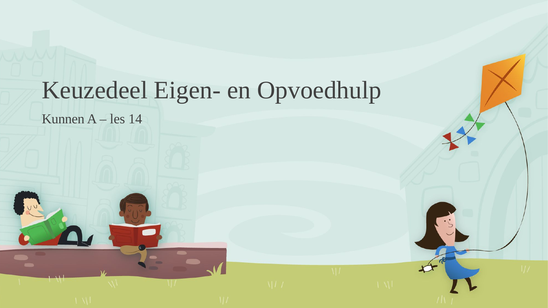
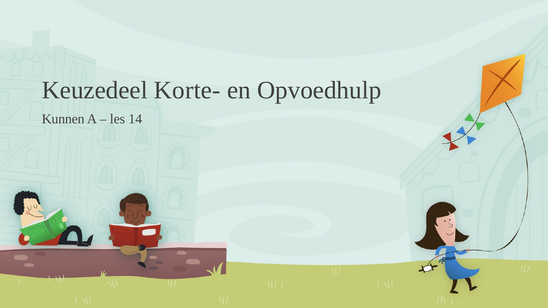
Eigen-: Eigen- -> Korte-
